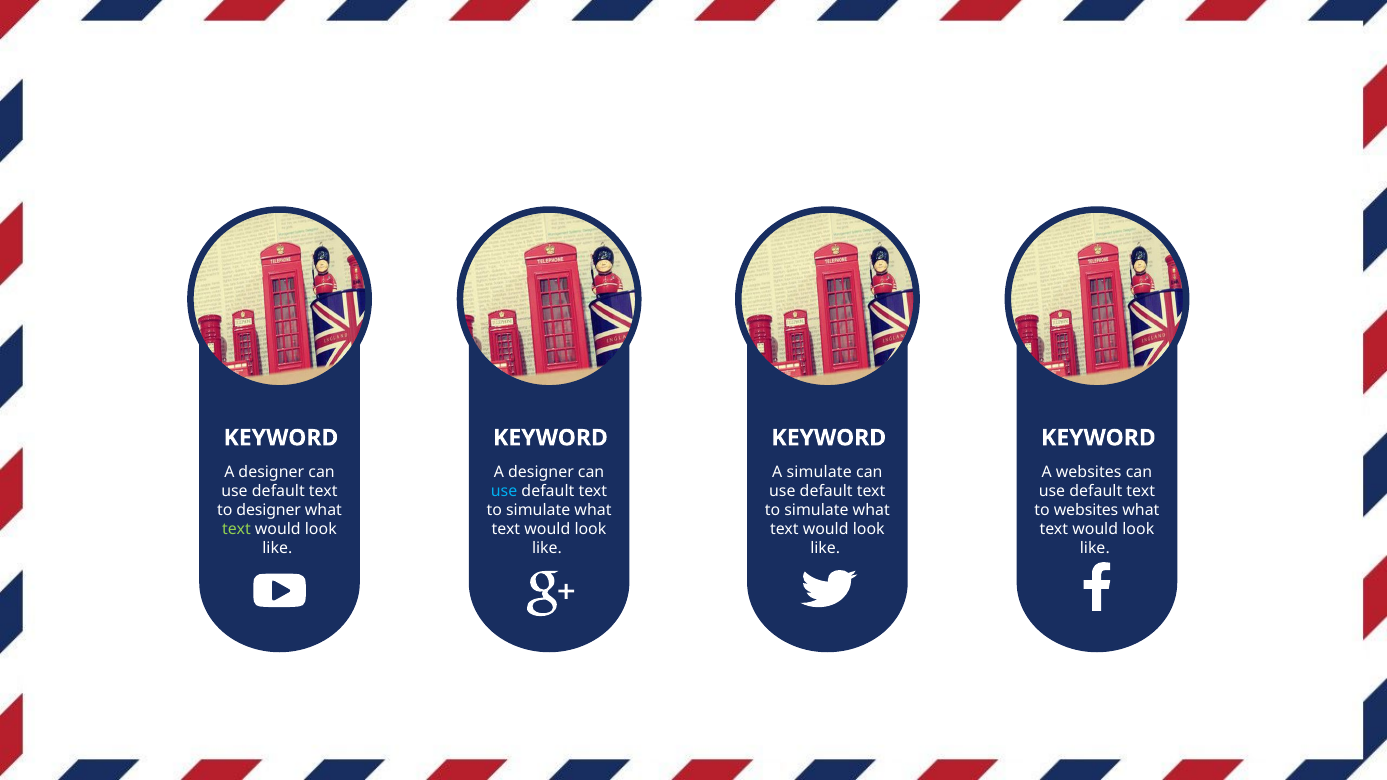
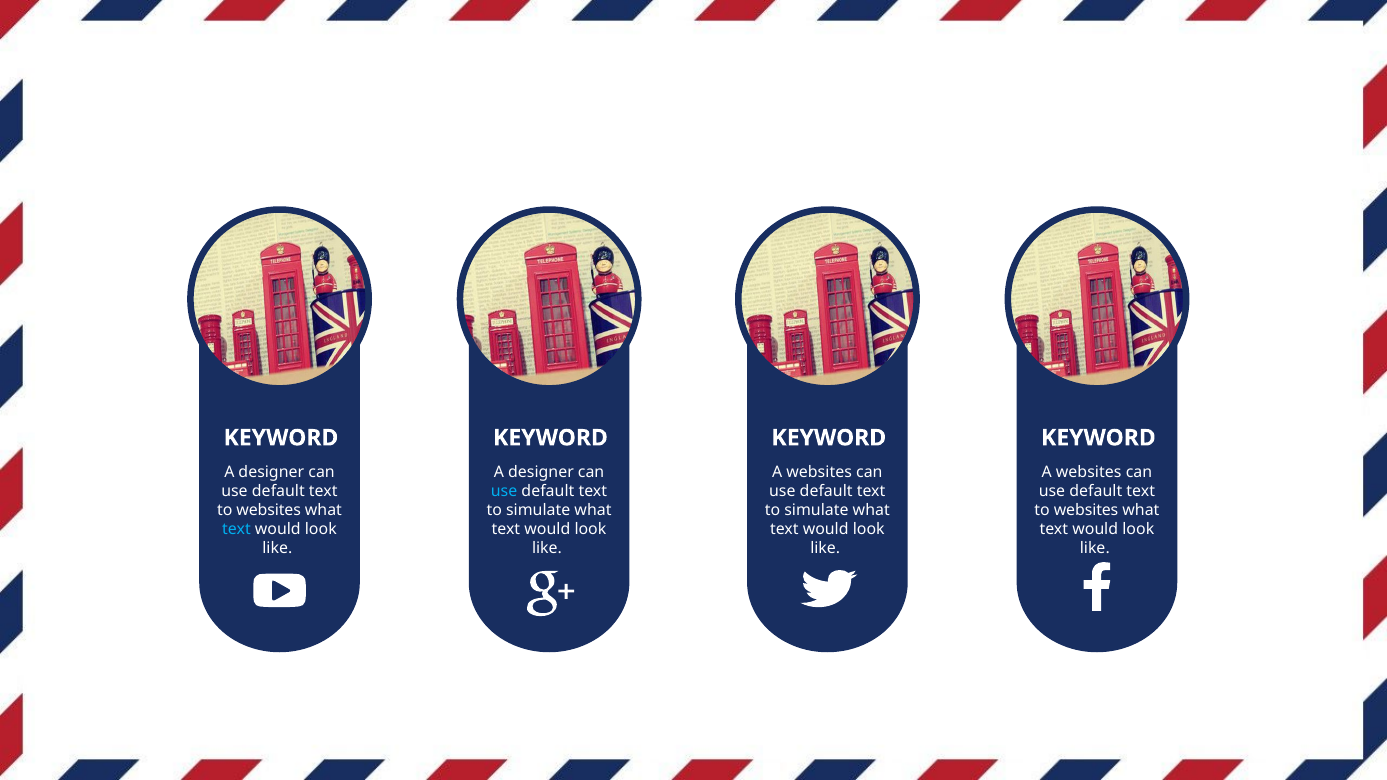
simulate at (819, 472): simulate -> websites
designer at (269, 510): designer -> websites
text at (236, 529) colour: light green -> light blue
